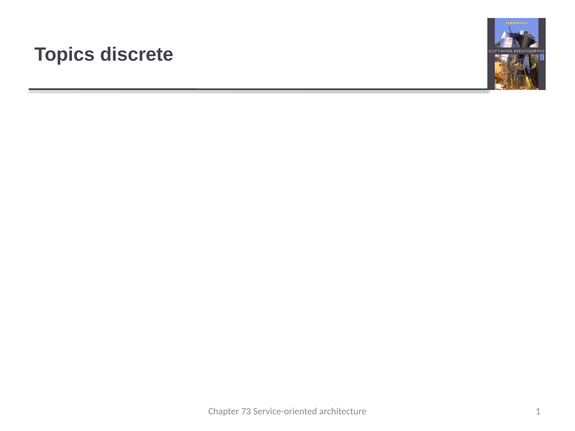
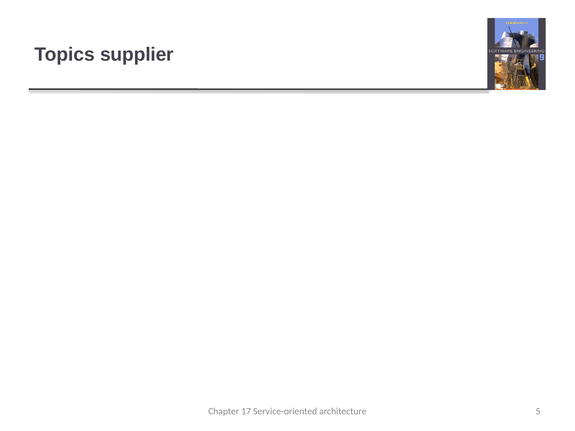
discrete: discrete -> supplier
73: 73 -> 17
1: 1 -> 5
